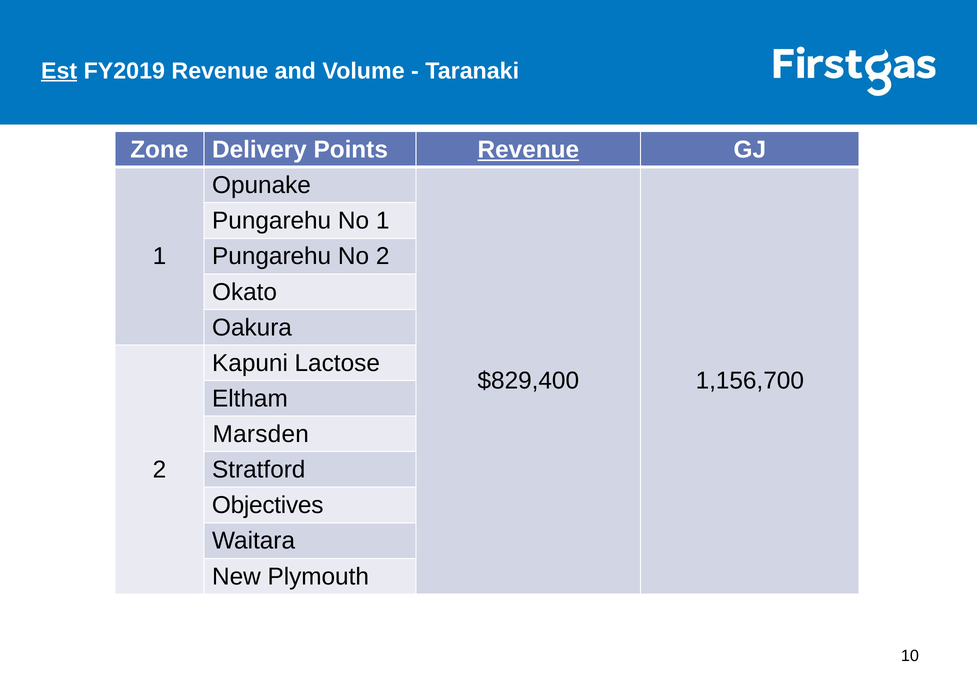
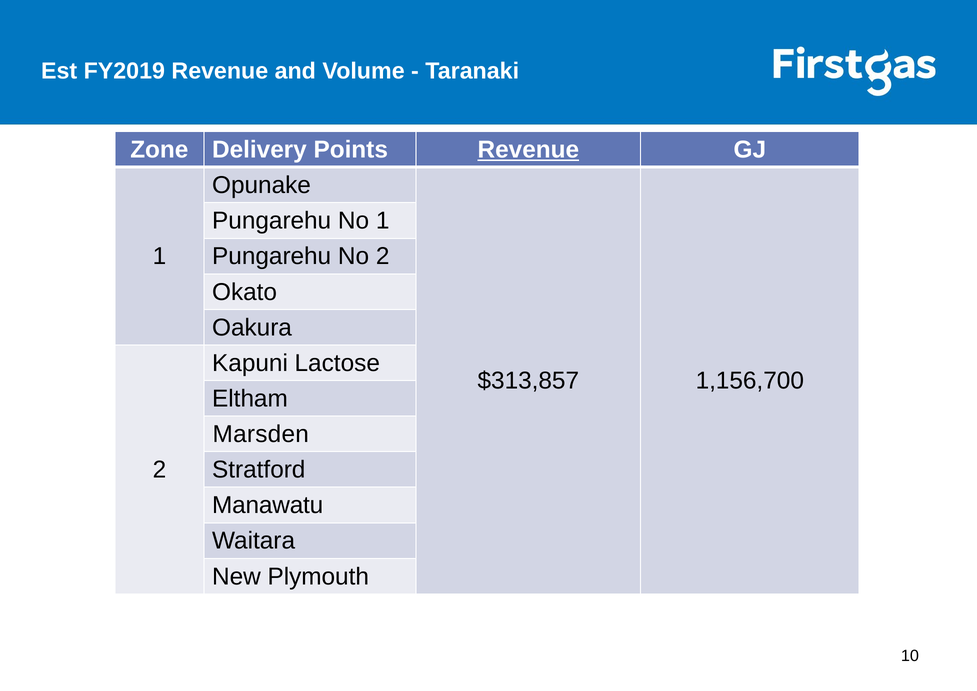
Est underline: present -> none
$829,400: $829,400 -> $313,857
Objectives: Objectives -> Manawatu
